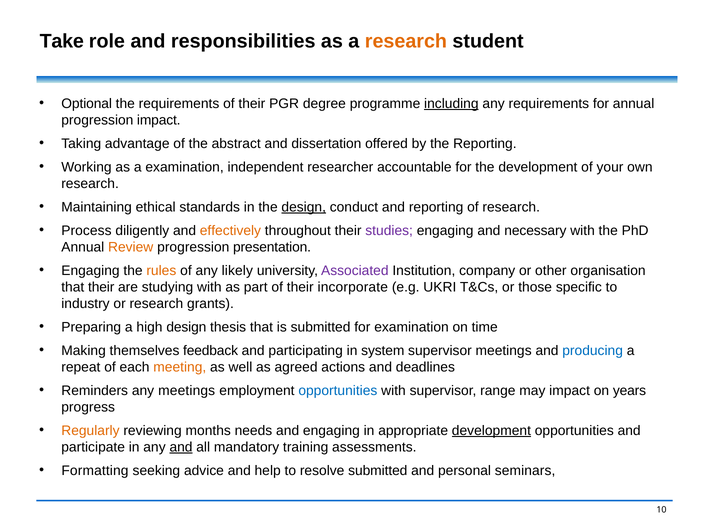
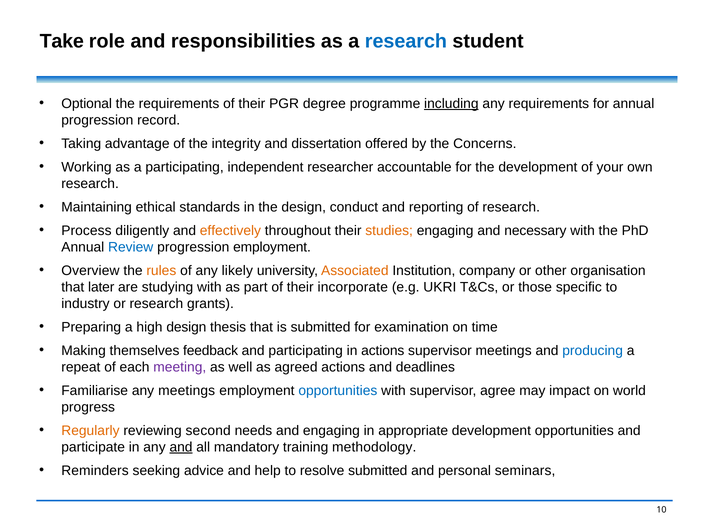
research at (406, 41) colour: orange -> blue
progression impact: impact -> record
abstract: abstract -> integrity
the Reporting: Reporting -> Concerns
a examination: examination -> participating
design at (304, 207) underline: present -> none
studies colour: purple -> orange
Review colour: orange -> blue
progression presentation: presentation -> employment
Engaging at (90, 270): Engaging -> Overview
Associated colour: purple -> orange
that their: their -> later
in system: system -> actions
meeting colour: orange -> purple
Reminders: Reminders -> Familiarise
range: range -> agree
years: years -> world
months: months -> second
development at (491, 430) underline: present -> none
assessments: assessments -> methodology
Formatting: Formatting -> Reminders
